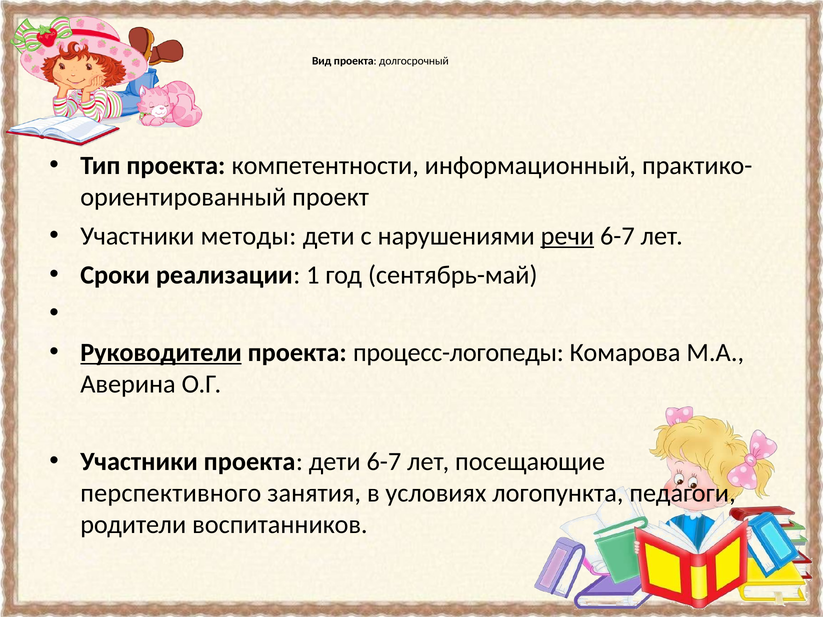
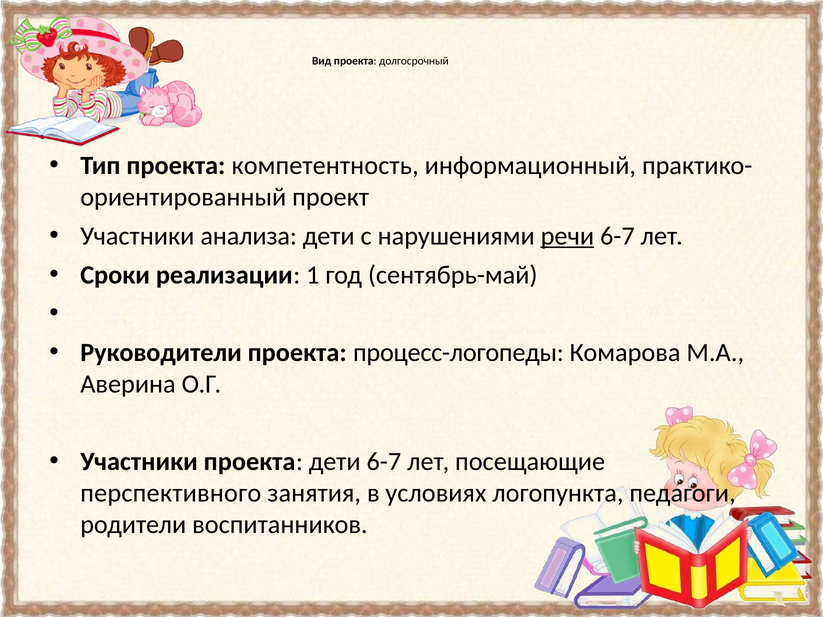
компетентности: компетентности -> компетентность
методы: методы -> анализа
Руководители underline: present -> none
